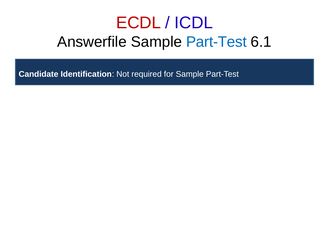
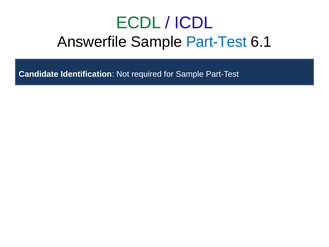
ECDL colour: red -> green
